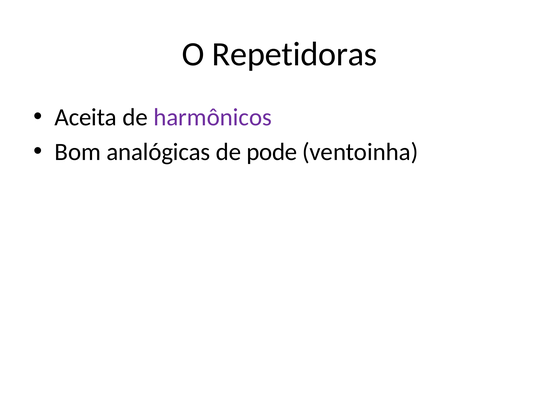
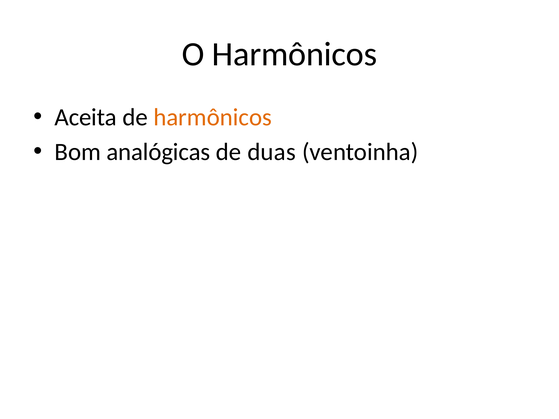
O Repetidoras: Repetidoras -> Harmônicos
harmônicos at (213, 117) colour: purple -> orange
pode: pode -> duas
